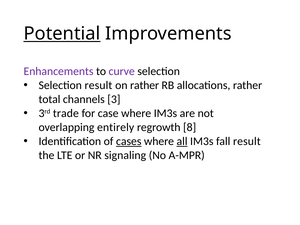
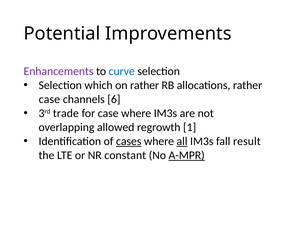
Potential underline: present -> none
curve colour: purple -> blue
Selection result: result -> which
total at (49, 99): total -> case
3: 3 -> 6
entirely: entirely -> allowed
8: 8 -> 1
signaling: signaling -> constant
A-MPR underline: none -> present
